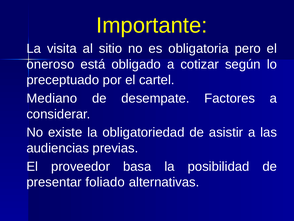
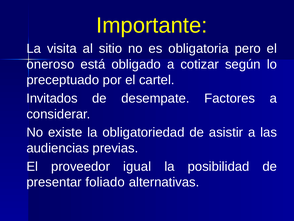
Mediano: Mediano -> Invitados
basa: basa -> igual
